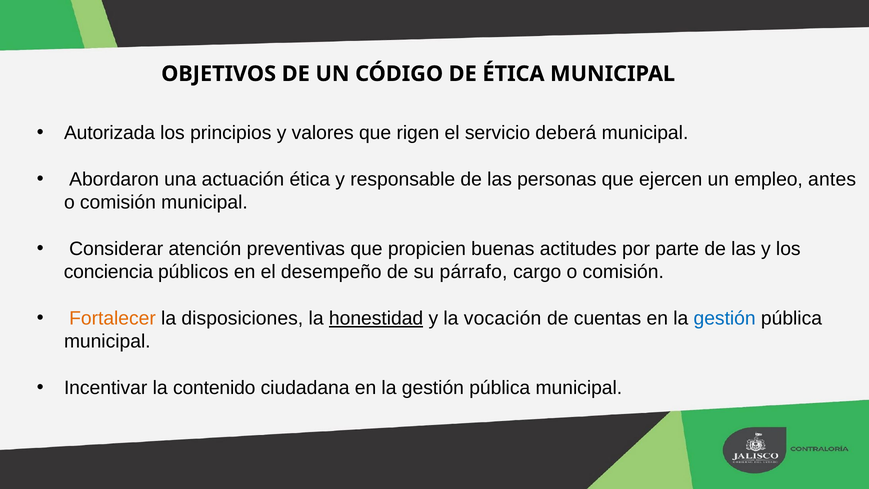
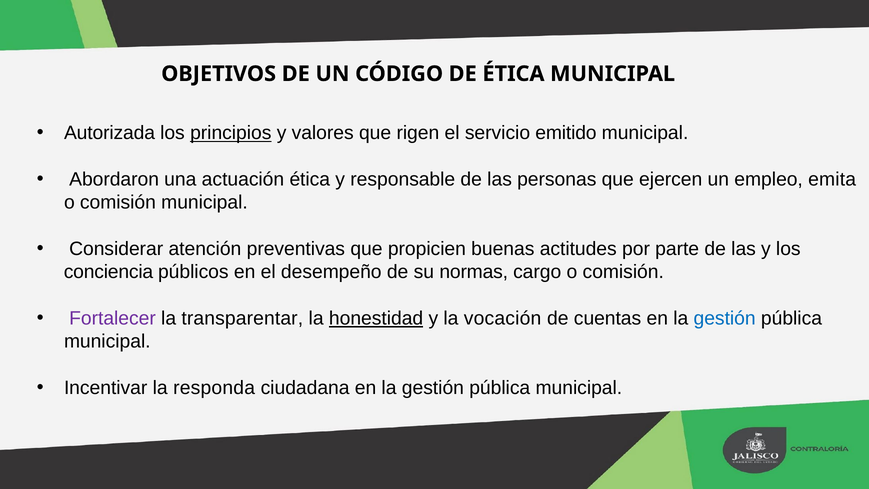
principios underline: none -> present
deberá: deberá -> emitido
antes: antes -> emita
párrafo: párrafo -> normas
Fortalecer colour: orange -> purple
disposiciones: disposiciones -> transparentar
contenido: contenido -> responda
